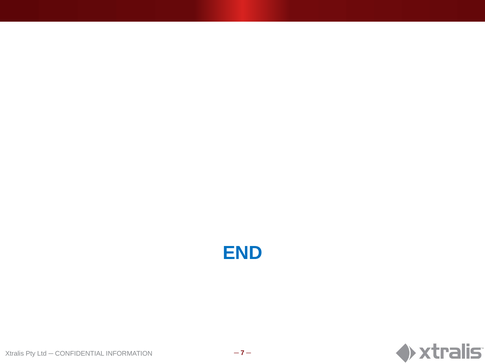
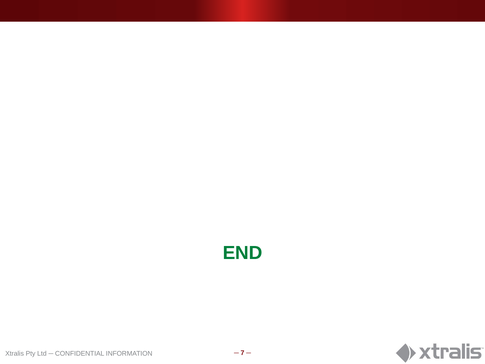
END colour: blue -> green
